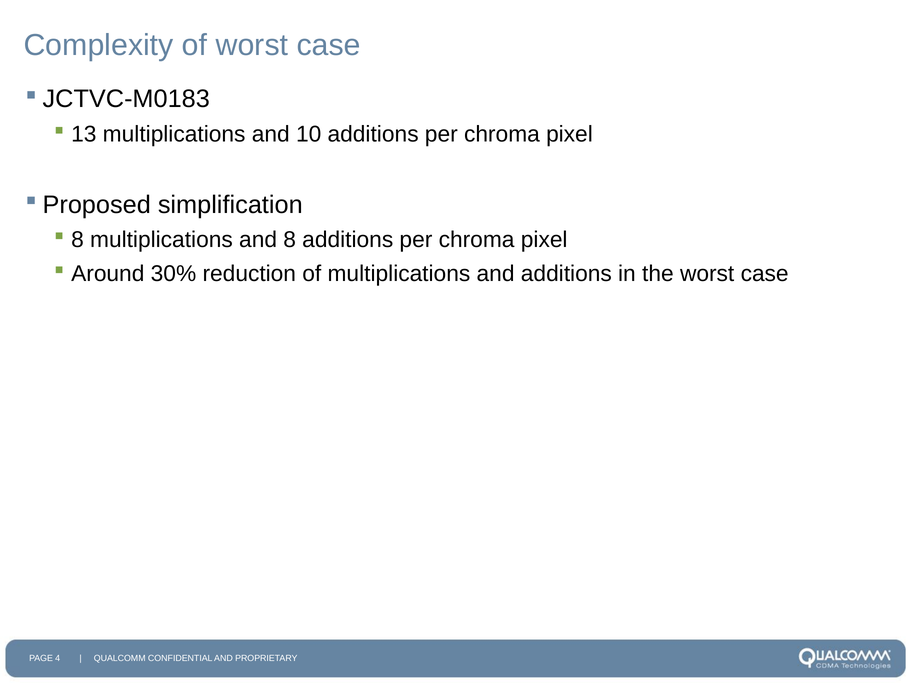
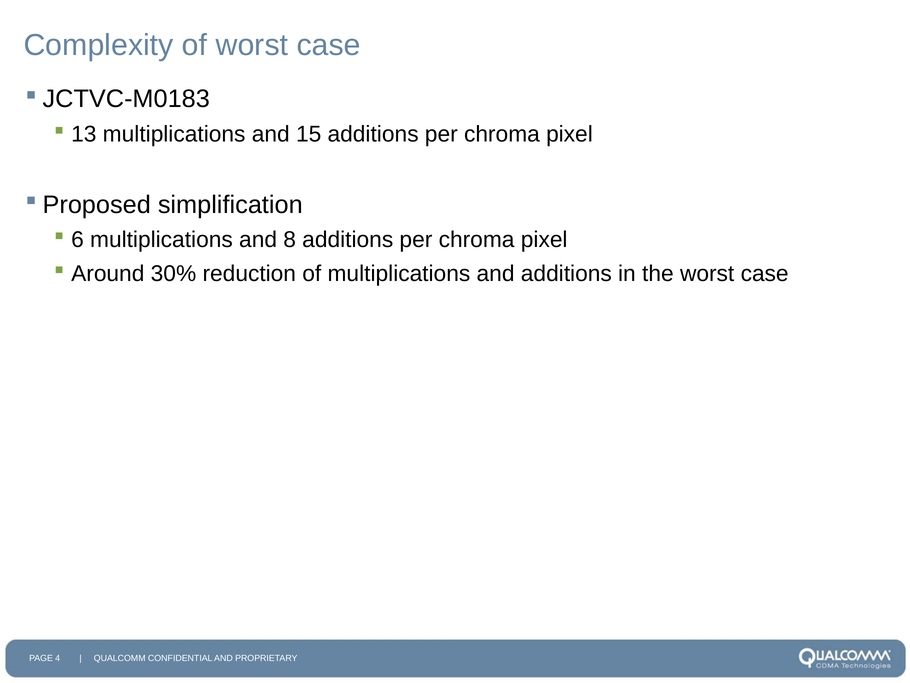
10: 10 -> 15
8 at (78, 240): 8 -> 6
